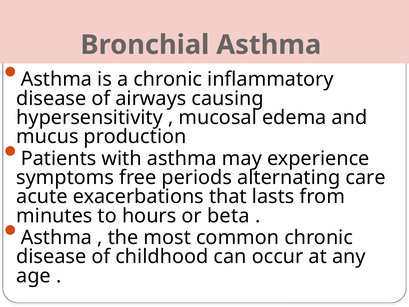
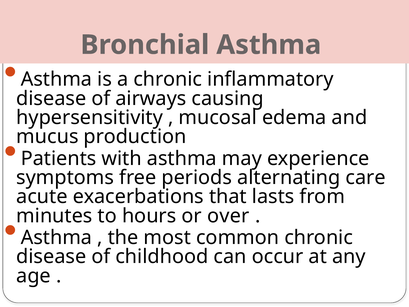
beta: beta -> over
